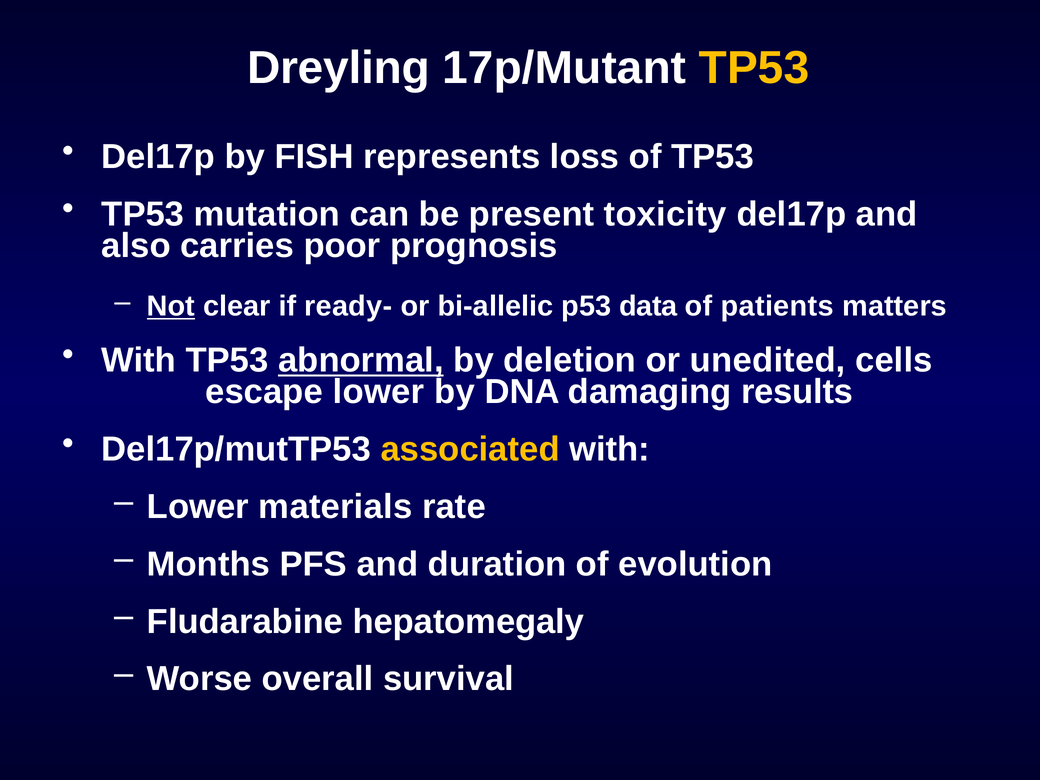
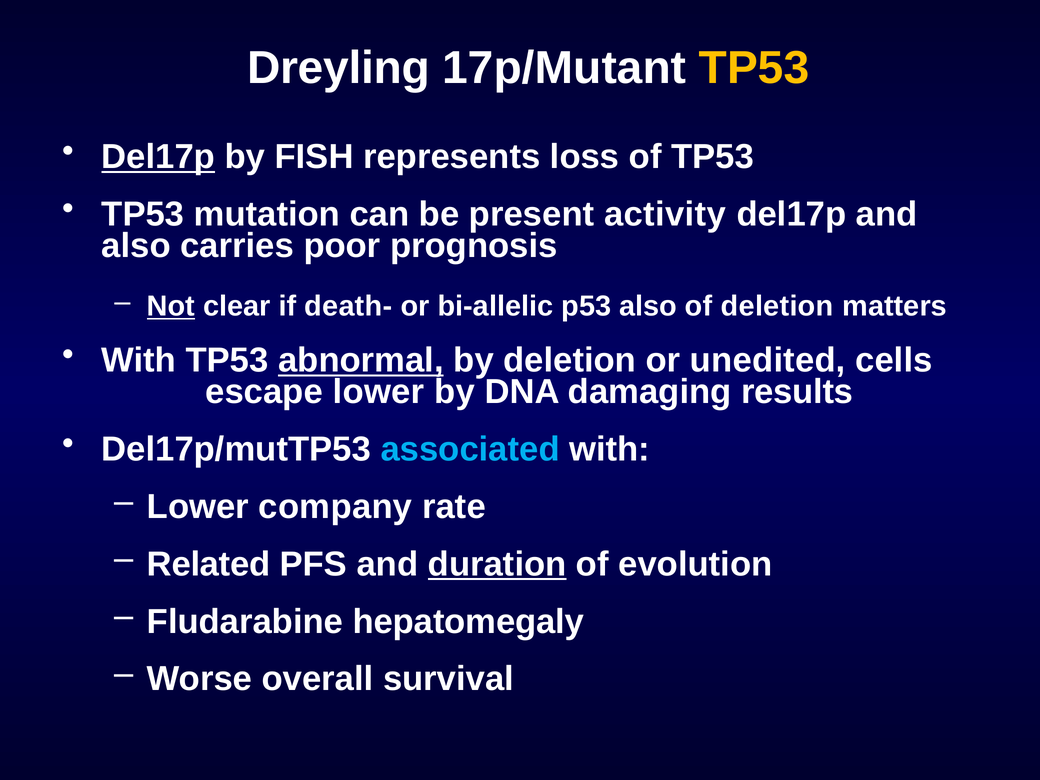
Del17p at (158, 157) underline: none -> present
toxicity: toxicity -> activity
ready-: ready- -> death-
p53 data: data -> also
of patients: patients -> deletion
associated colour: yellow -> light blue
materials: materials -> company
Months: Months -> Related
duration underline: none -> present
